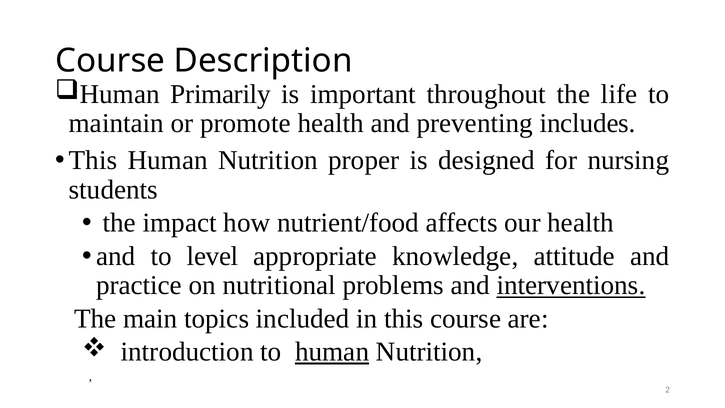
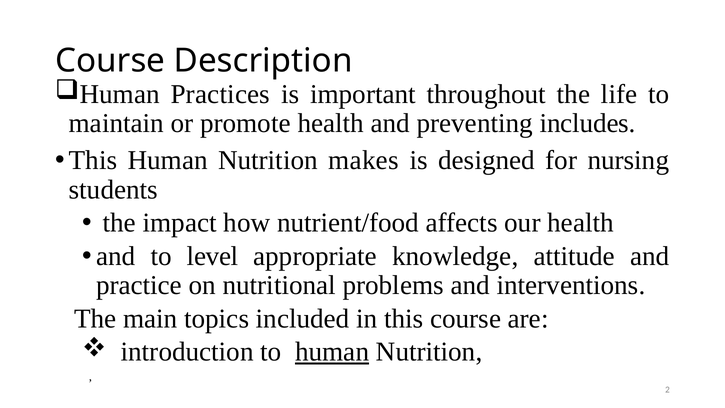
Primarily: Primarily -> Practices
proper: proper -> makes
interventions underline: present -> none
